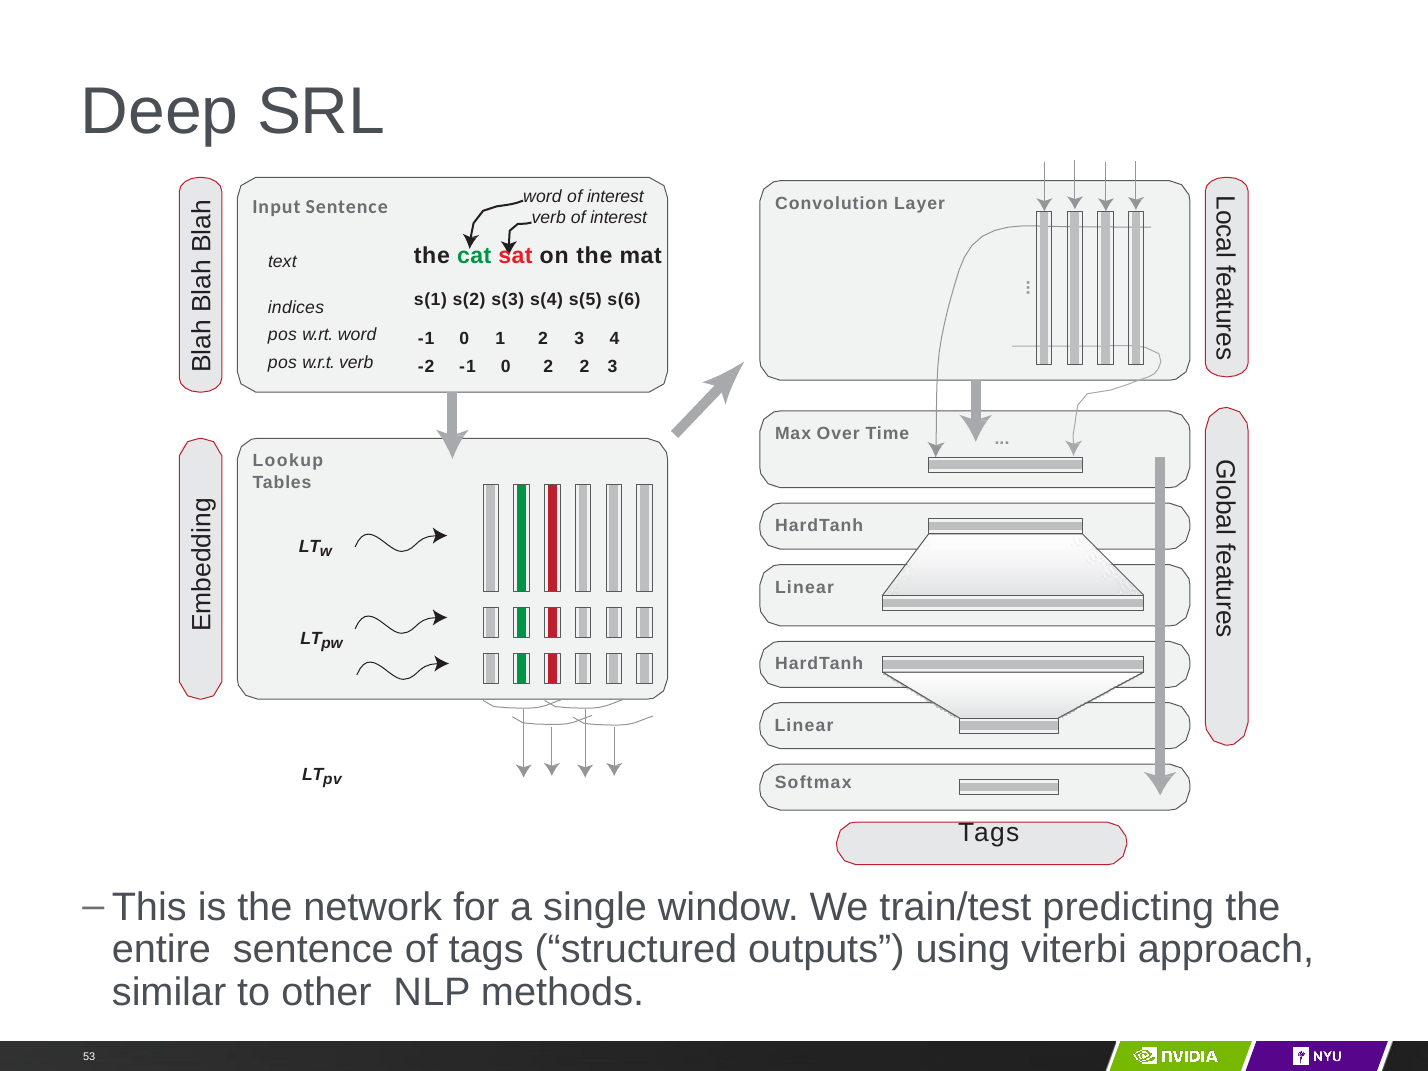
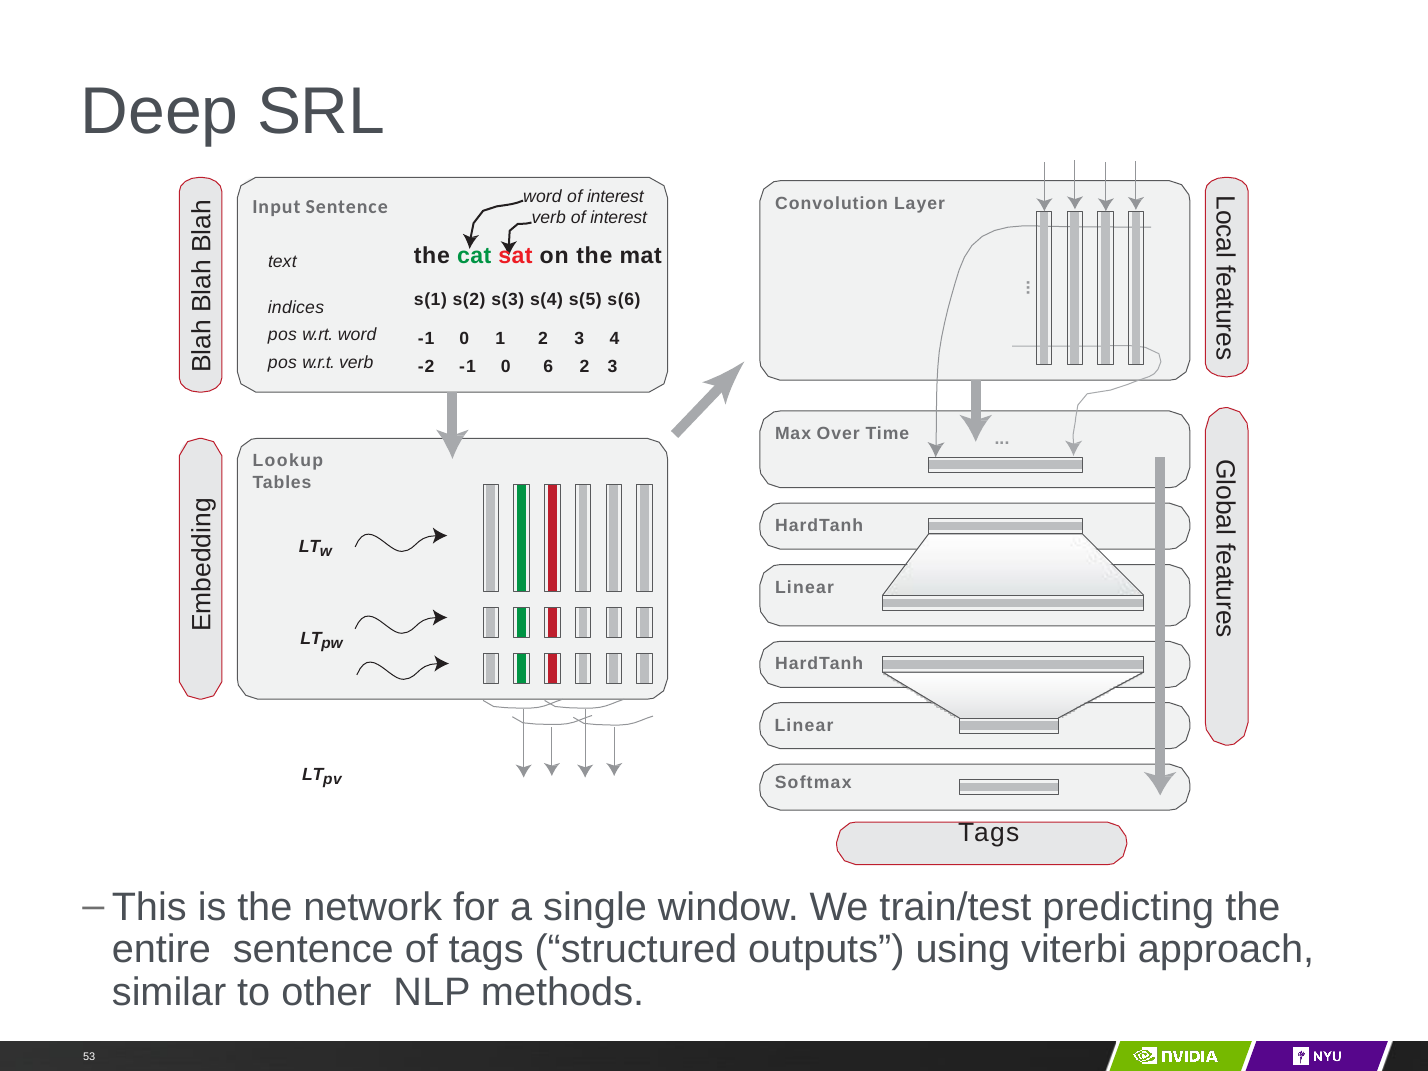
0 2: 2 -> 6
